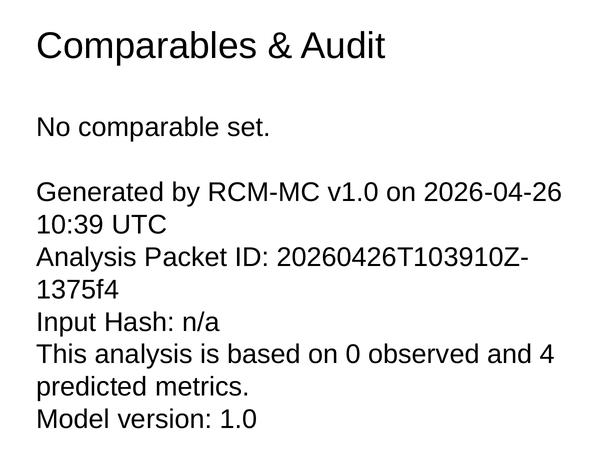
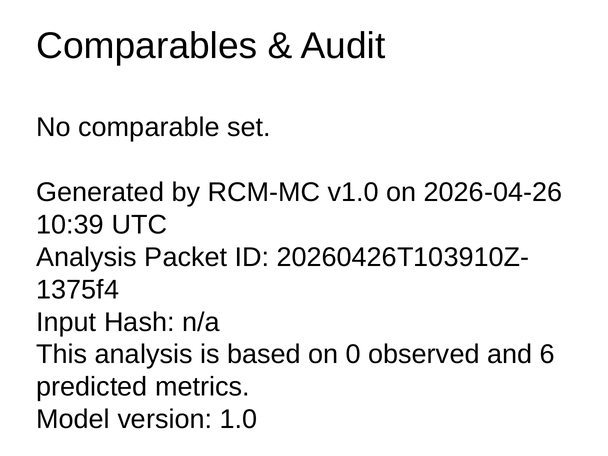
4: 4 -> 6
